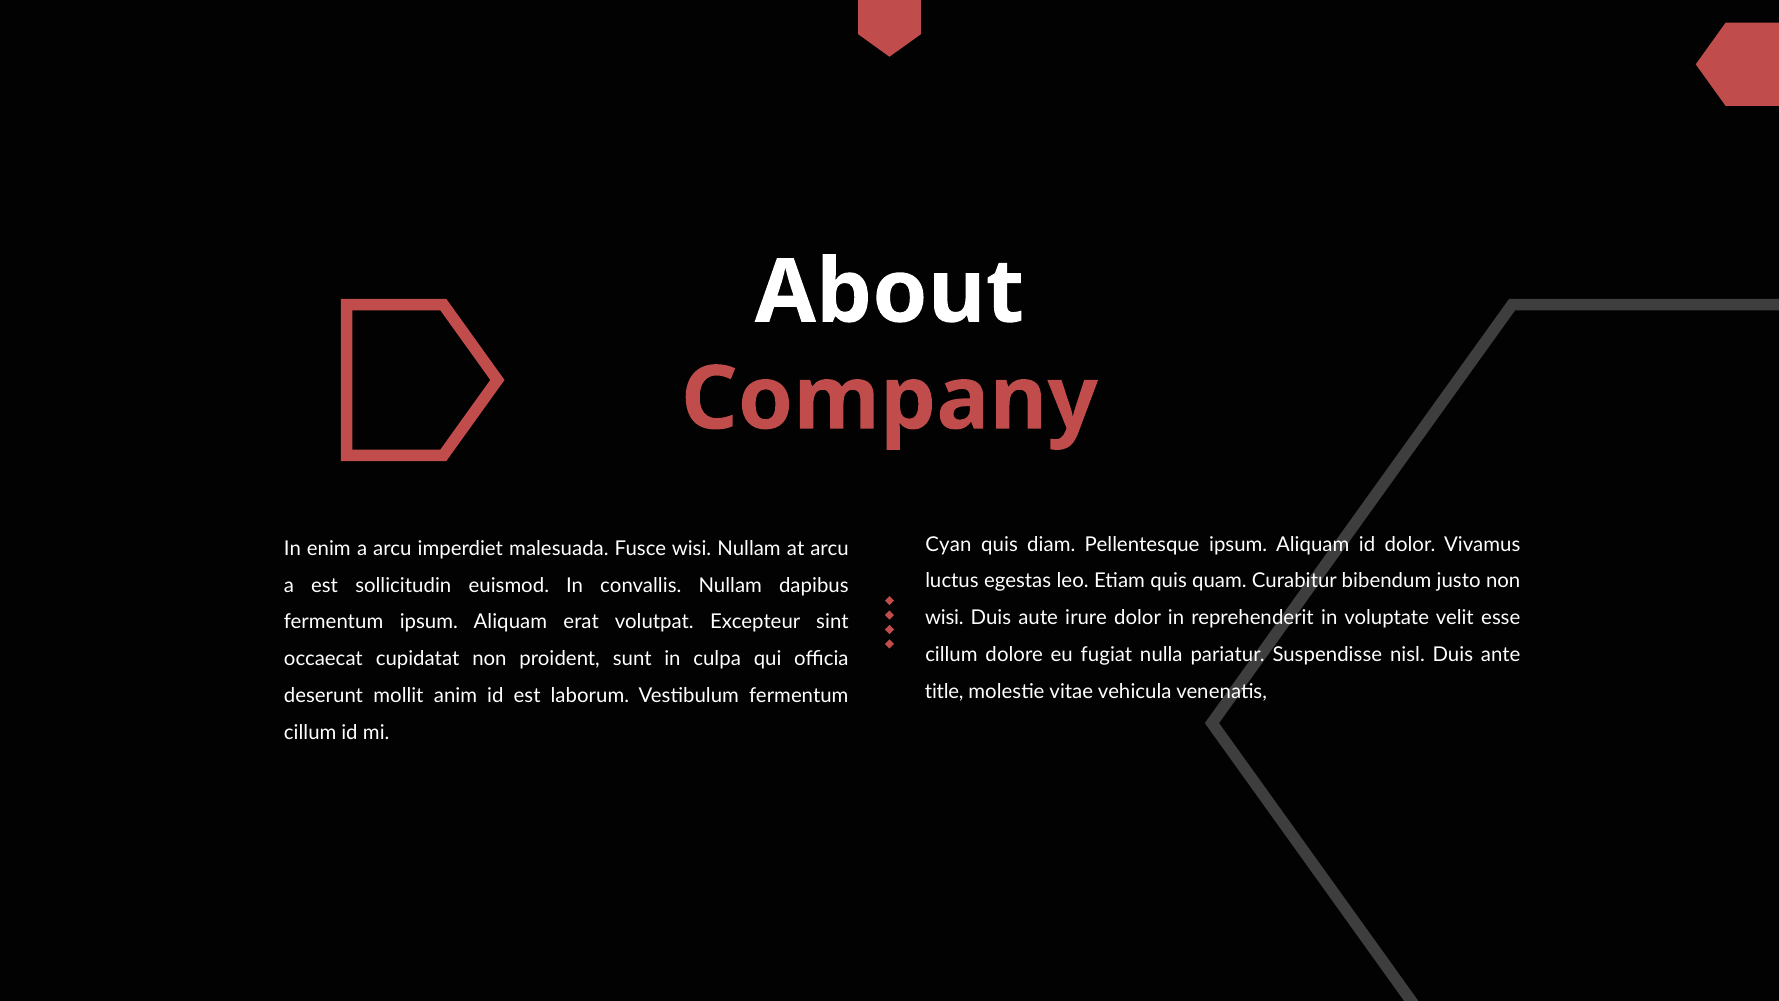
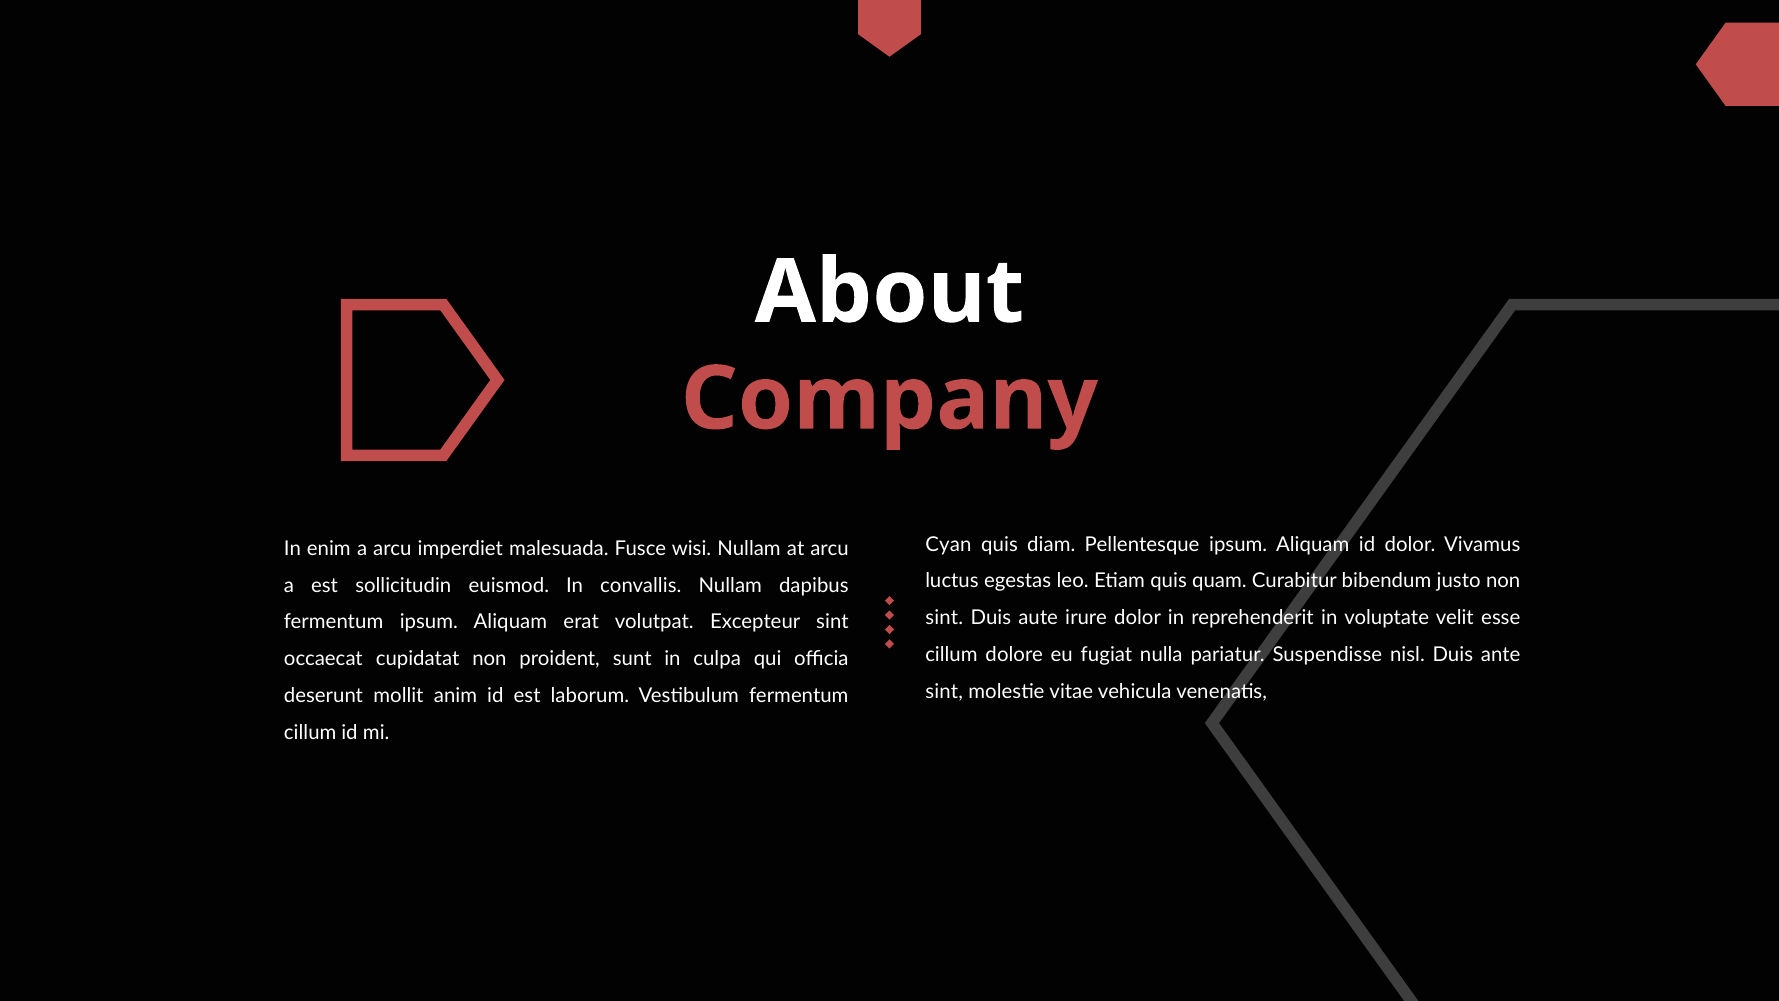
wisi at (944, 618): wisi -> sint
title at (944, 691): title -> sint
